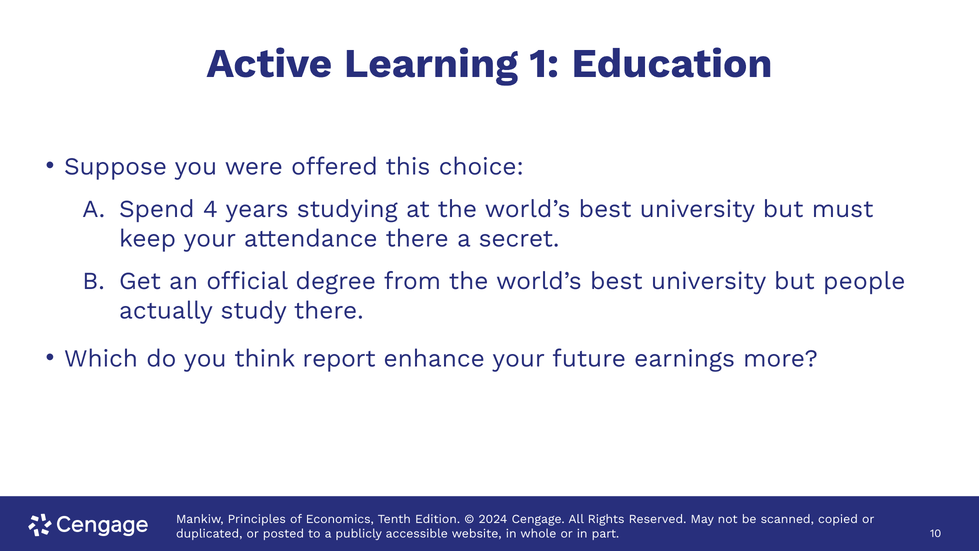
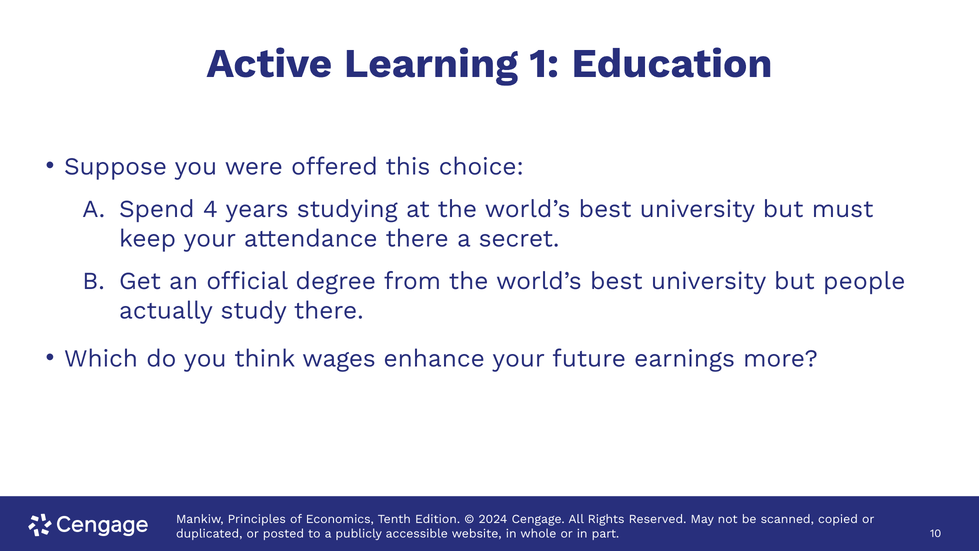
report: report -> wages
